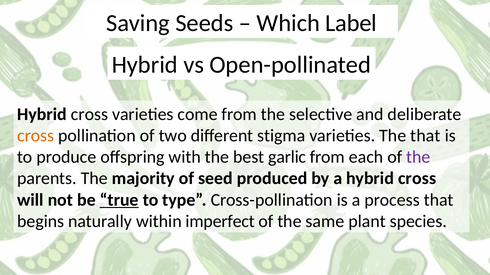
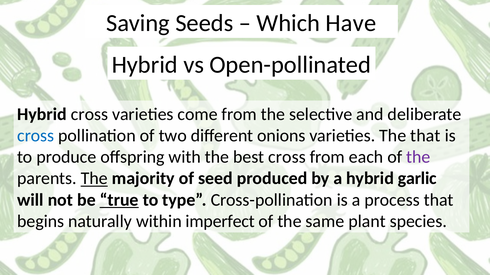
Label: Label -> Have
cross at (36, 136) colour: orange -> blue
stigma: stigma -> onions
best garlic: garlic -> cross
The at (94, 179) underline: none -> present
a hybrid cross: cross -> garlic
